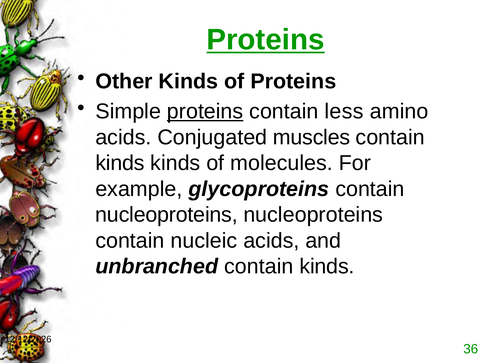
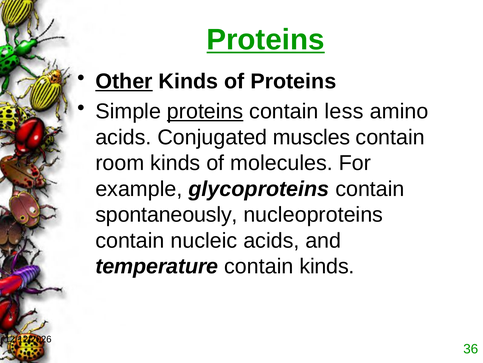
Other underline: none -> present
kinds at (120, 163): kinds -> room
nucleoproteins at (166, 214): nucleoproteins -> spontaneously
unbranched: unbranched -> temperature
